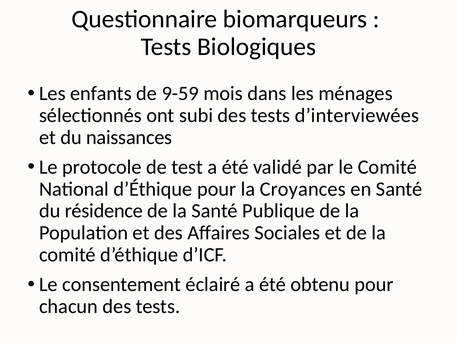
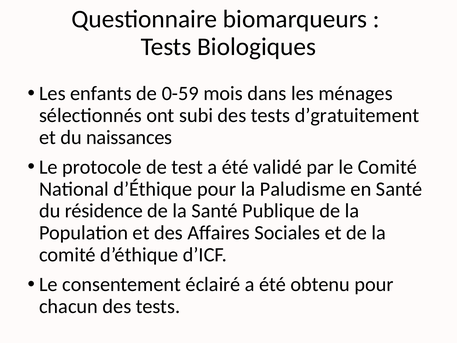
9-59: 9-59 -> 0-59
d’interviewées: d’interviewées -> d’gratuitement
Croyances: Croyances -> Paludisme
